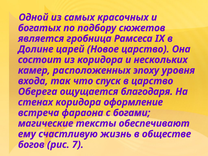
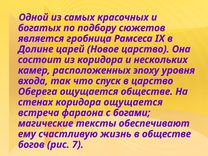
ощущается благодаря: благодаря -> обществе
коридора оформление: оформление -> ощущается
